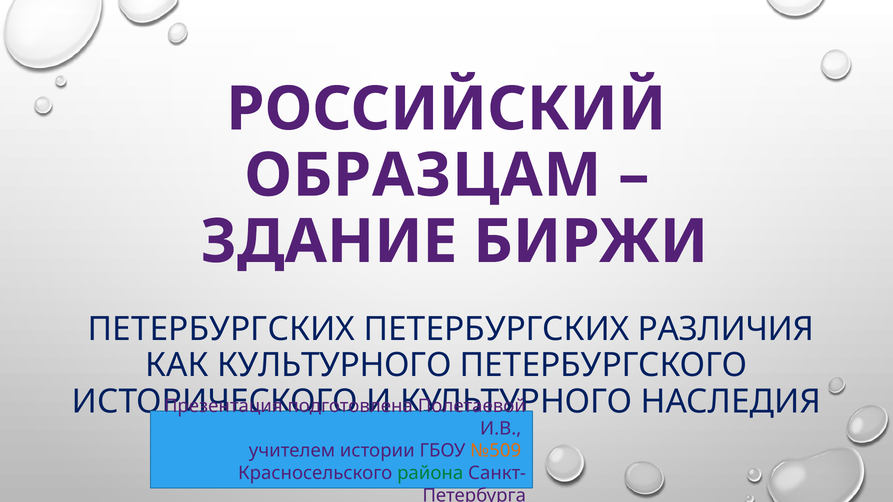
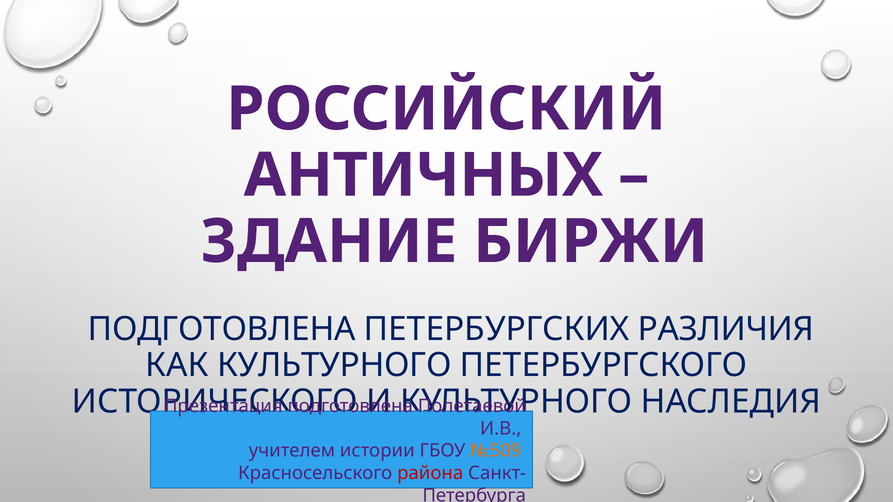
ОБРАЗЦАМ: ОБРАЗЦАМ -> АНТИЧНЫХ
ПЕТЕРБУРГСКИХ at (221, 329): ПЕТЕРБУРГСКИХ -> ПОДГОТОВЛЕНА
района colour: green -> red
